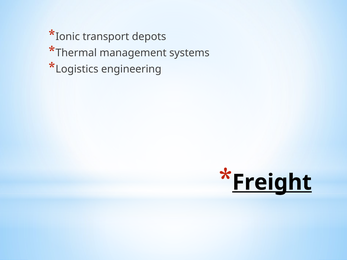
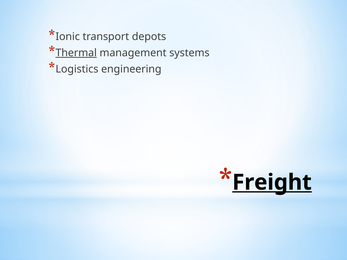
Thermal underline: none -> present
